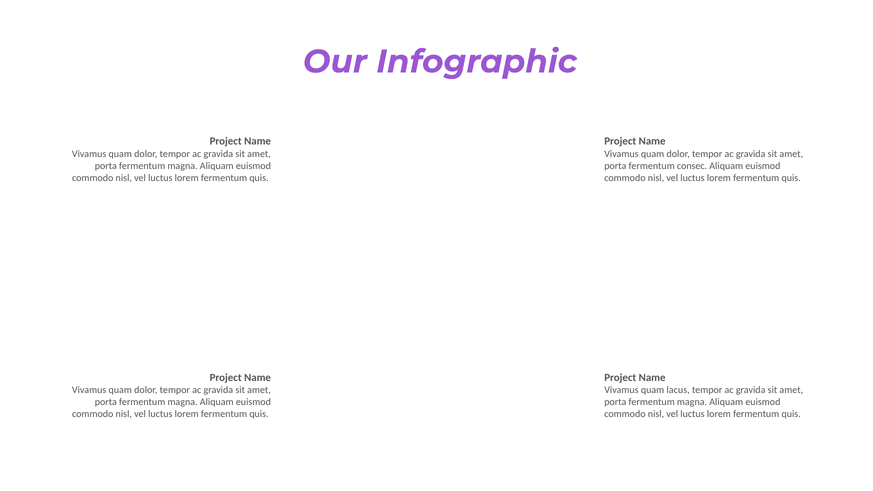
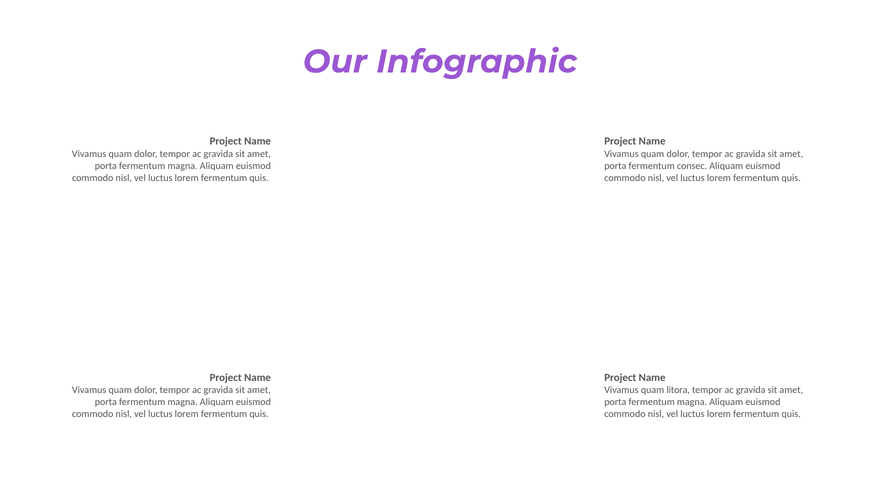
lacus: lacus -> litora
